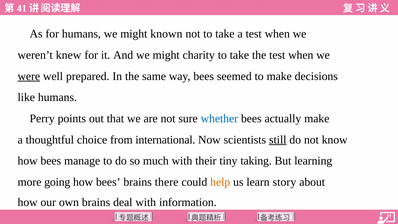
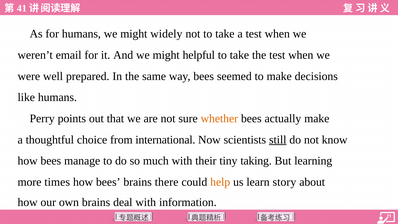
known: known -> widely
knew: knew -> email
charity: charity -> helpful
were underline: present -> none
whether colour: blue -> orange
going: going -> times
